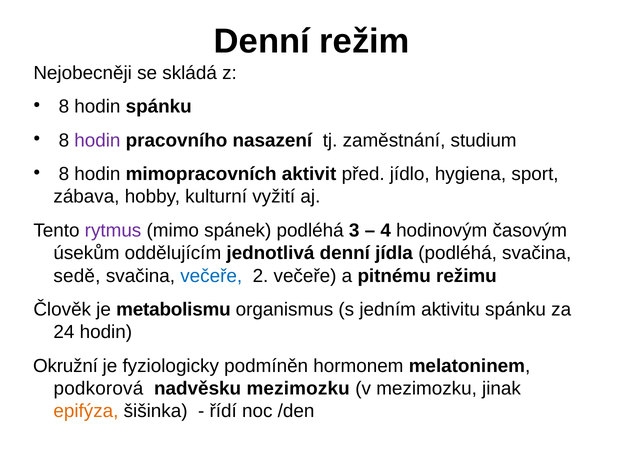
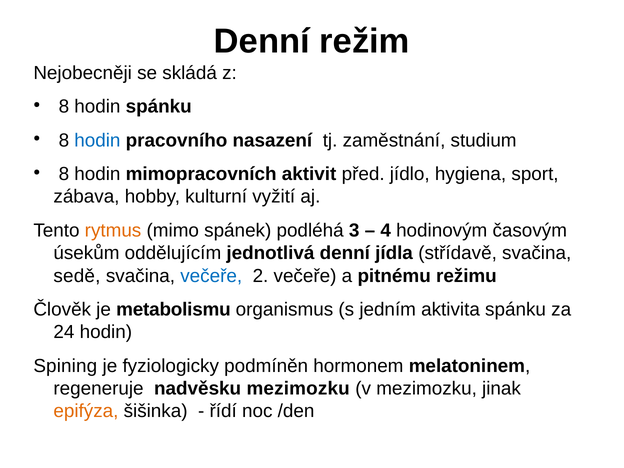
hodin at (97, 140) colour: purple -> blue
rytmus colour: purple -> orange
jídla podléhá: podléhá -> střídavě
aktivitu: aktivitu -> aktivita
Okružní: Okružní -> Spining
podkorová: podkorová -> regeneruje
